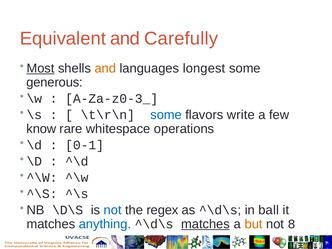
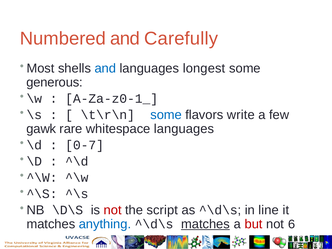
Equivalent: Equivalent -> Numbered
Most underline: present -> none
and at (105, 68) colour: orange -> blue
A-Za-z0-3_: A-Za-z0-3_ -> A-Za-z0-1_
know: know -> gawk
whitespace operations: operations -> languages
0-1: 0-1 -> 0-7
not at (113, 210) colour: blue -> red
regex: regex -> script
ball: ball -> line
but colour: orange -> red
8: 8 -> 6
